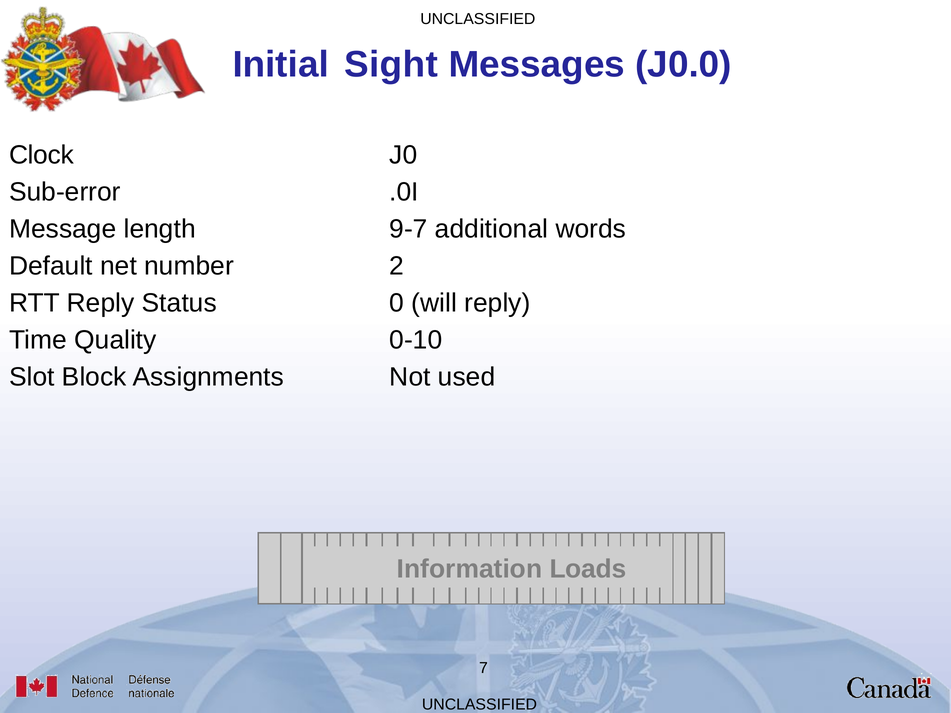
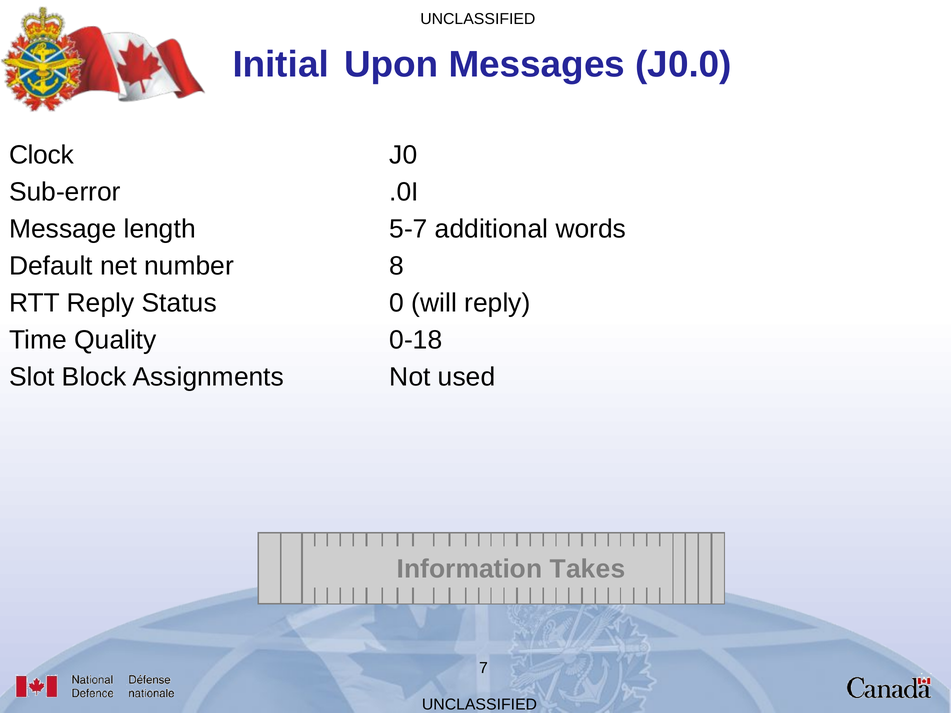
Sight: Sight -> Upon
9-7: 9-7 -> 5-7
2: 2 -> 8
0-10: 0-10 -> 0-18
Loads: Loads -> Takes
